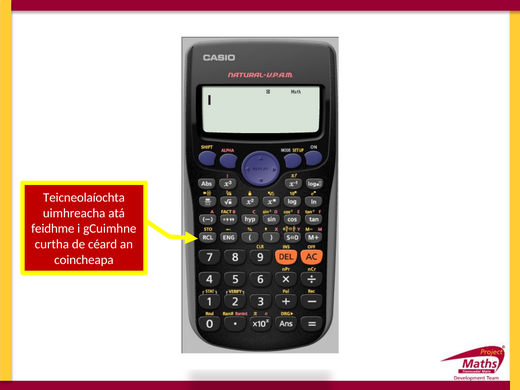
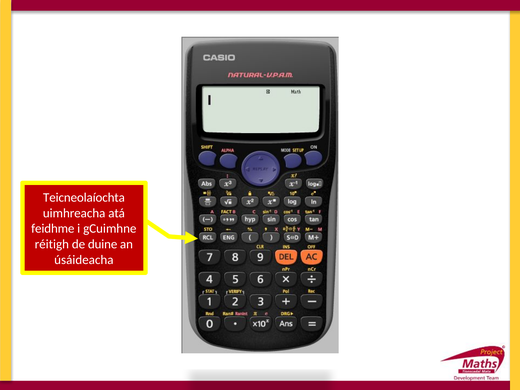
curtha: curtha -> réitigh
céard: céard -> duine
coincheapa: coincheapa -> úsáideacha
